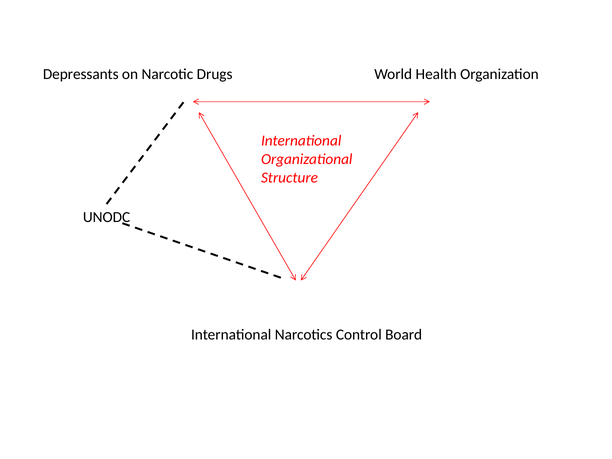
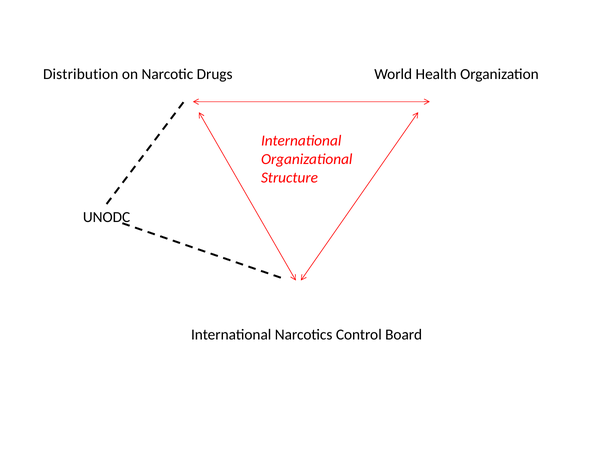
Depressants: Depressants -> Distribution
